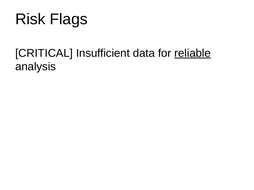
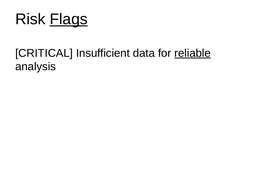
Flags underline: none -> present
